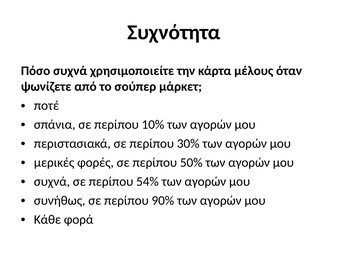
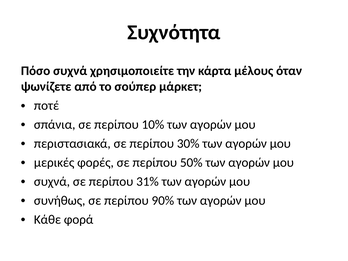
54%: 54% -> 31%
